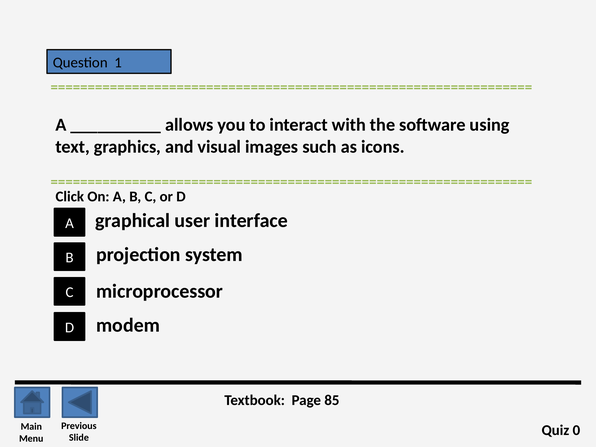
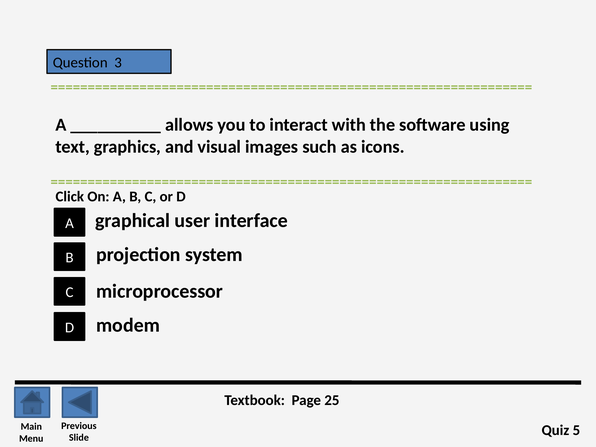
1: 1 -> 3
85: 85 -> 25
0: 0 -> 5
